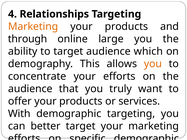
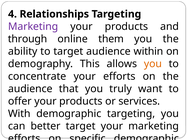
Marketing at (33, 27) colour: orange -> purple
large: large -> them
which: which -> within
